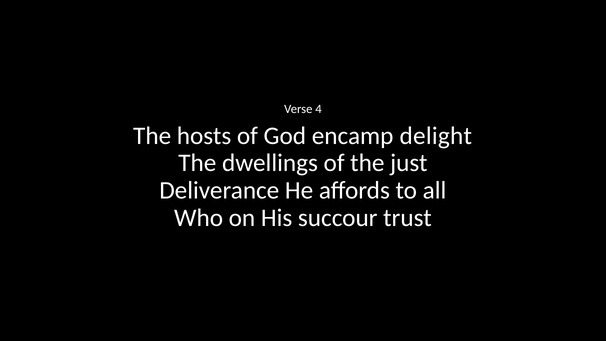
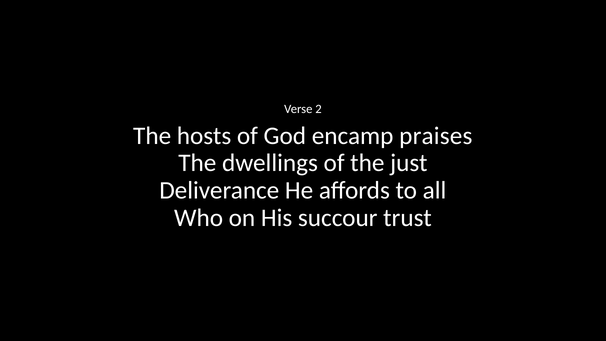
4: 4 -> 2
delight: delight -> praises
